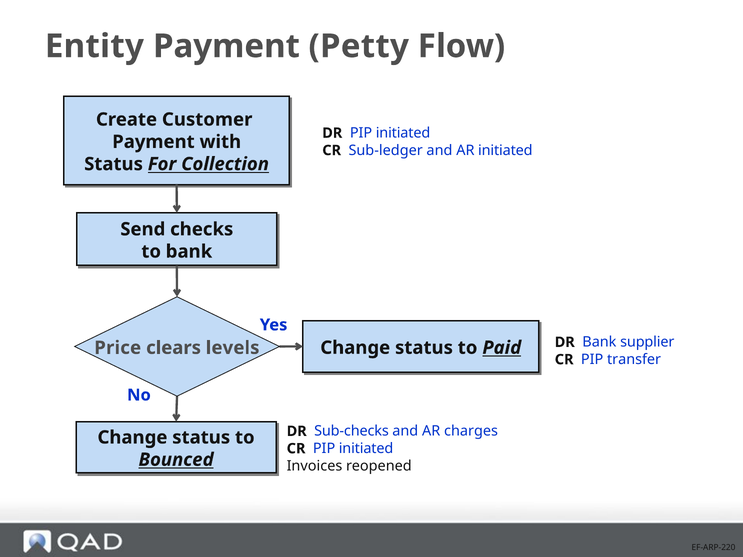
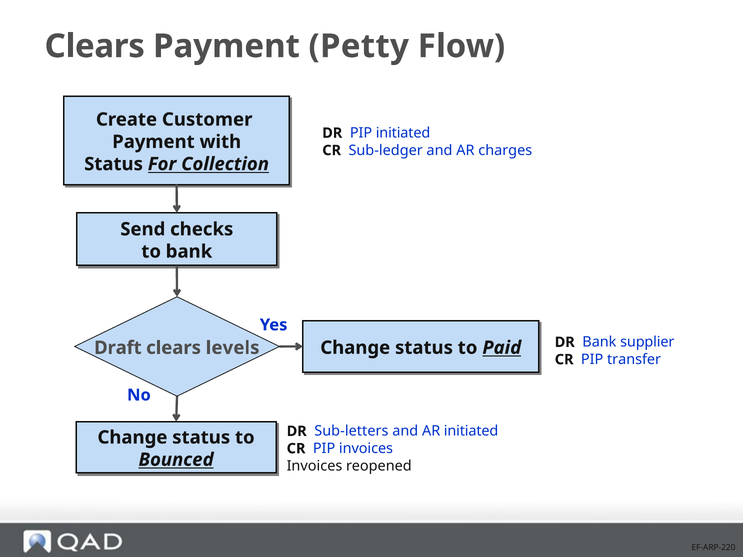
Entity at (94, 46): Entity -> Clears
AR initiated: initiated -> charges
Price: Price -> Draft
Sub-checks: Sub-checks -> Sub-letters
AR charges: charges -> initiated
CR PIP initiated: initiated -> invoices
